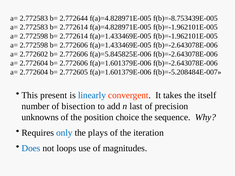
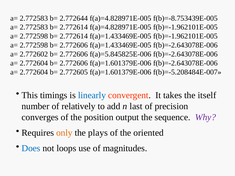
present: present -> timings
bisection: bisection -> relatively
unknowns: unknowns -> converges
choice: choice -> output
Why colour: black -> purple
only colour: blue -> orange
iteration: iteration -> oriented
